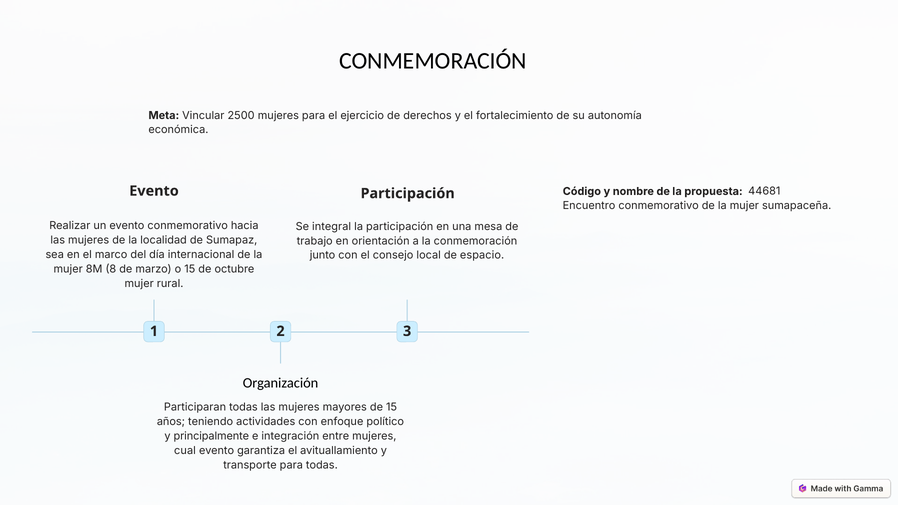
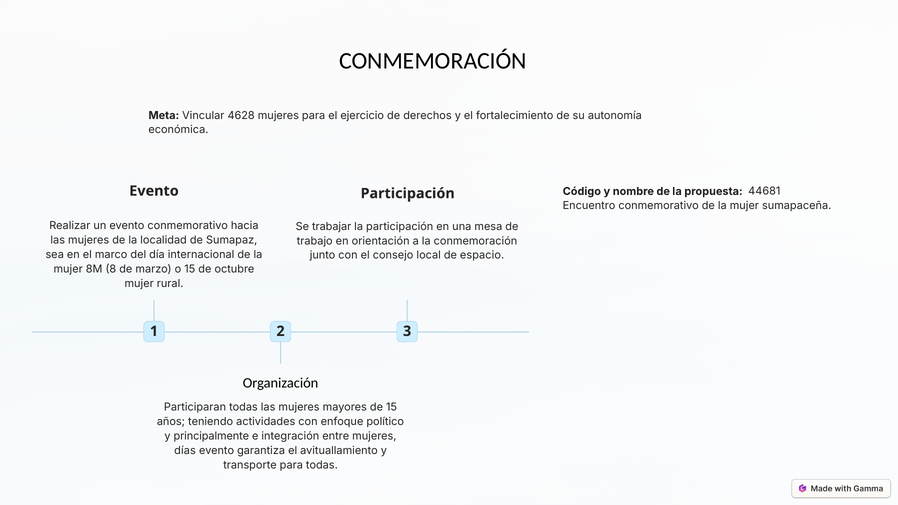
2500: 2500 -> 4628
integral: integral -> trabajar
cual: cual -> días
